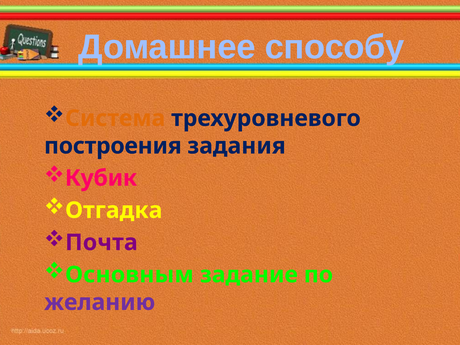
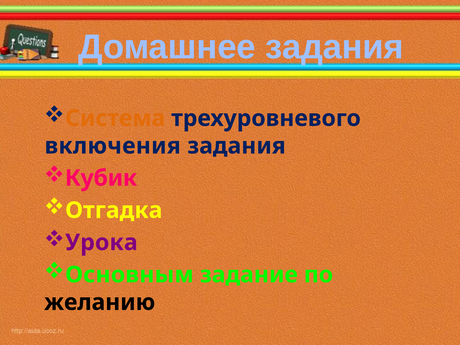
Домашнее способу: способу -> задания
построения: построения -> включения
Почта: Почта -> Урока
желанию colour: purple -> black
